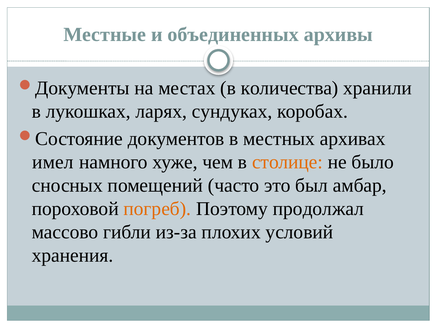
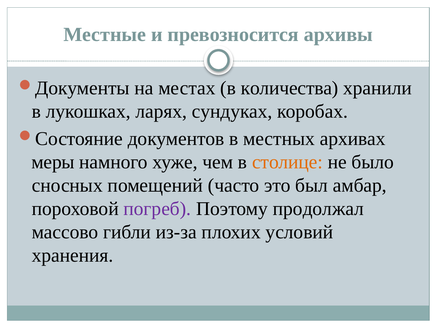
объединенных: объединенных -> превозносится
имел: имел -> меры
погреб colour: orange -> purple
